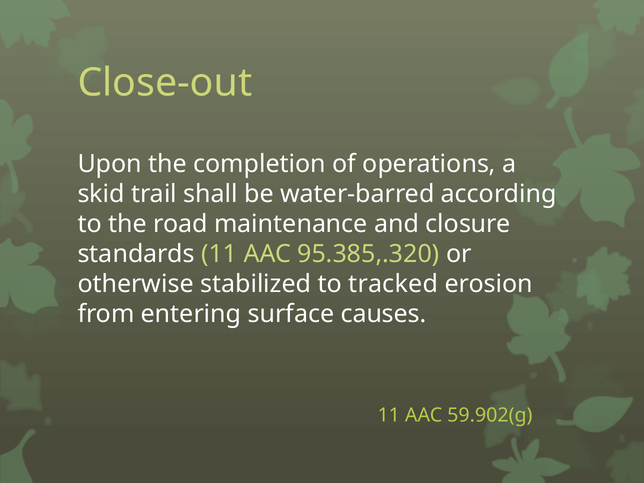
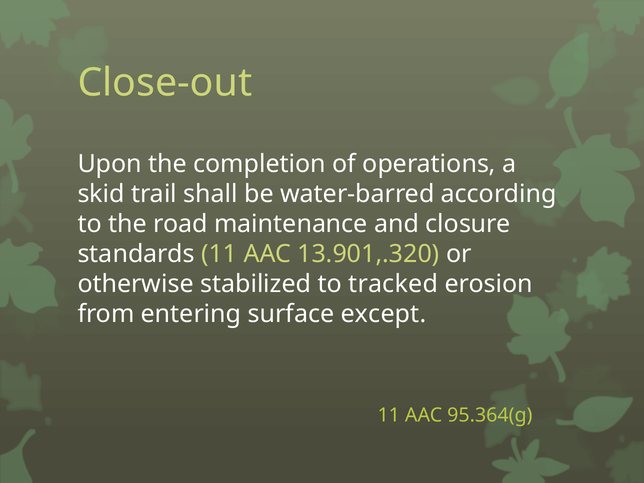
95.385,.320: 95.385,.320 -> 13.901,.320
causes: causes -> except
59.902(g: 59.902(g -> 95.364(g
